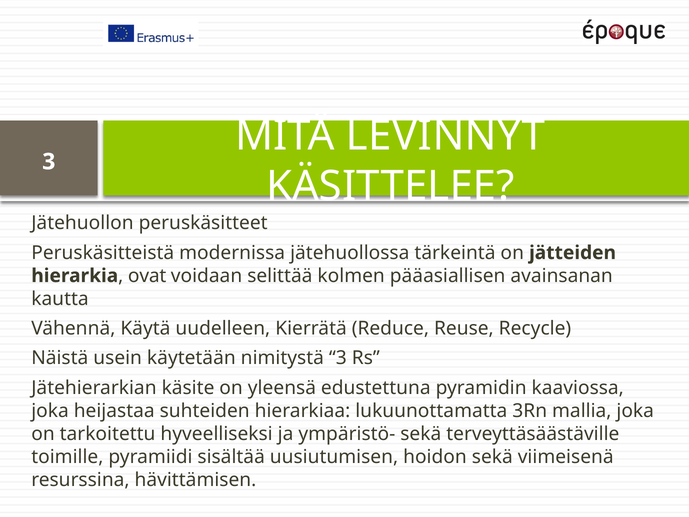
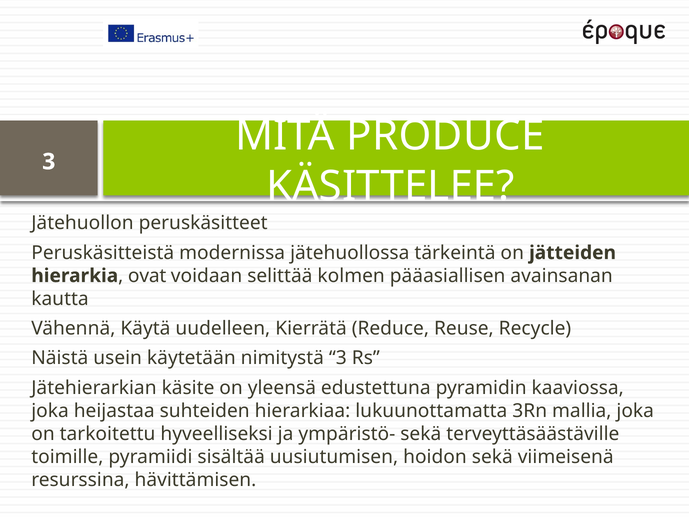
LEVINNYT: LEVINNYT -> PRODUCE
